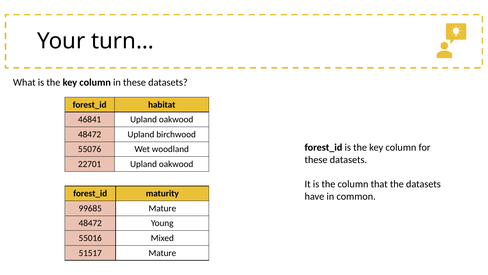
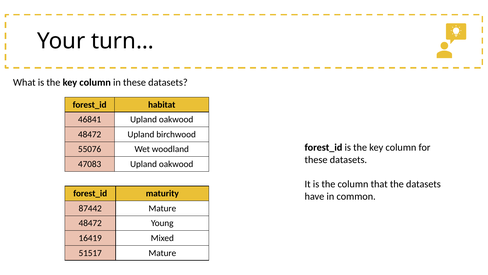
22701: 22701 -> 47083
99685: 99685 -> 87442
55016: 55016 -> 16419
